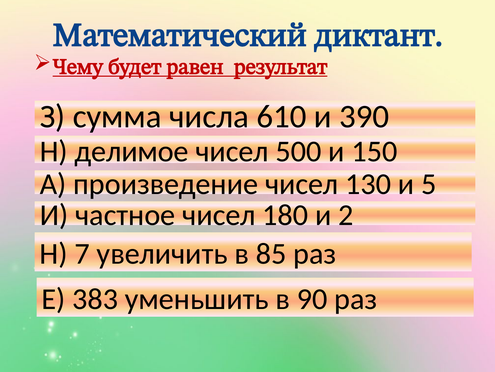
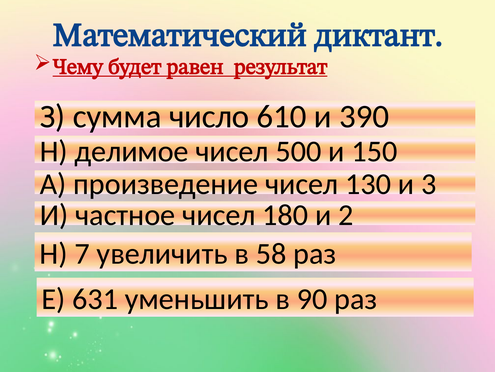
числа: числа -> число
5: 5 -> 3
85: 85 -> 58
383: 383 -> 631
